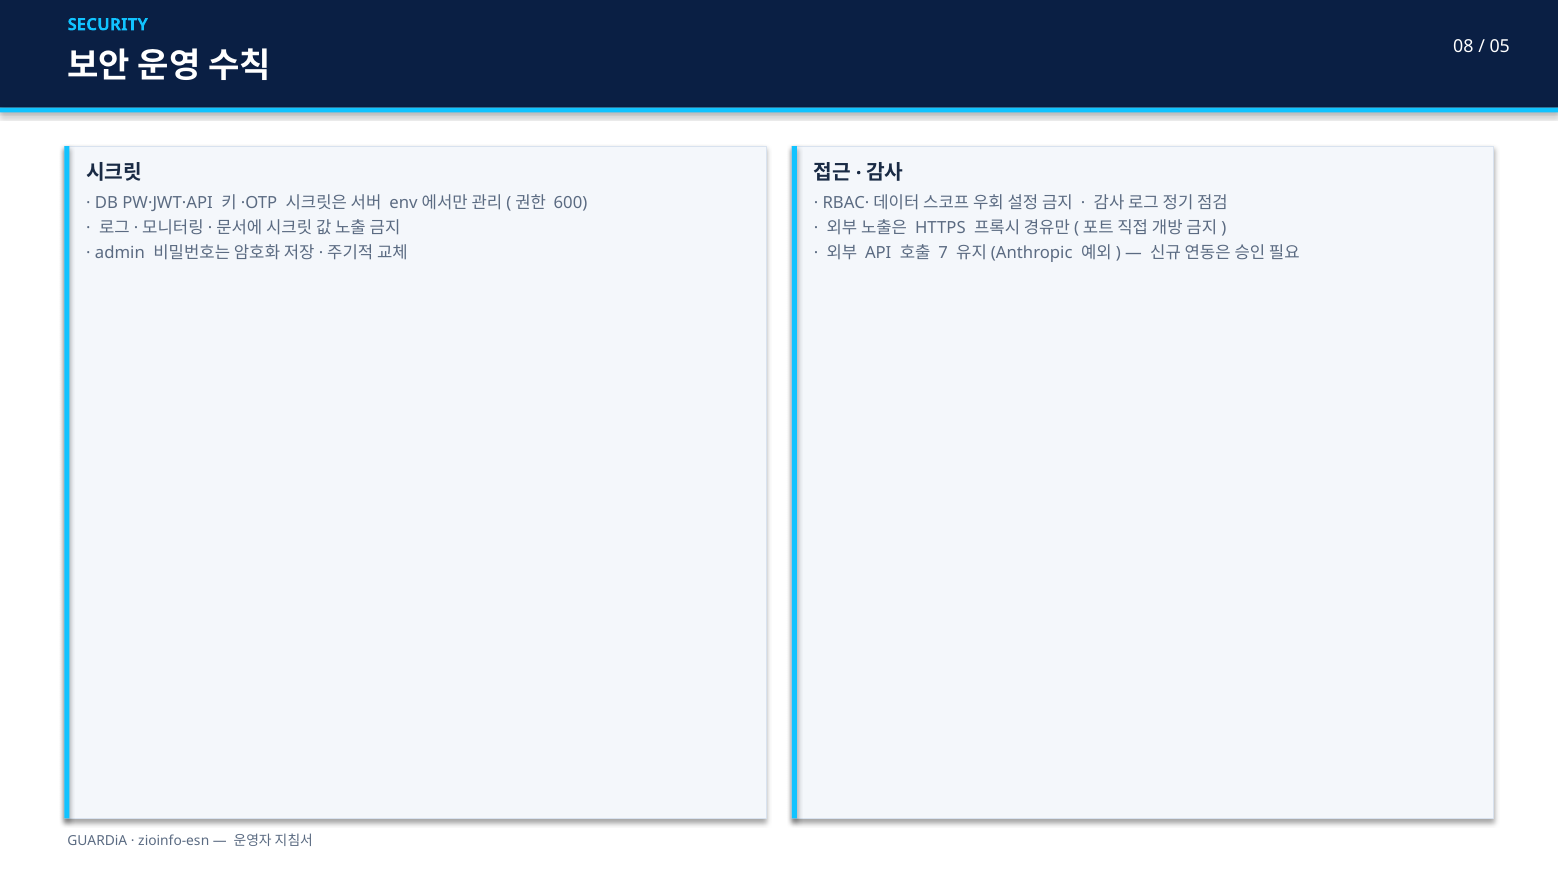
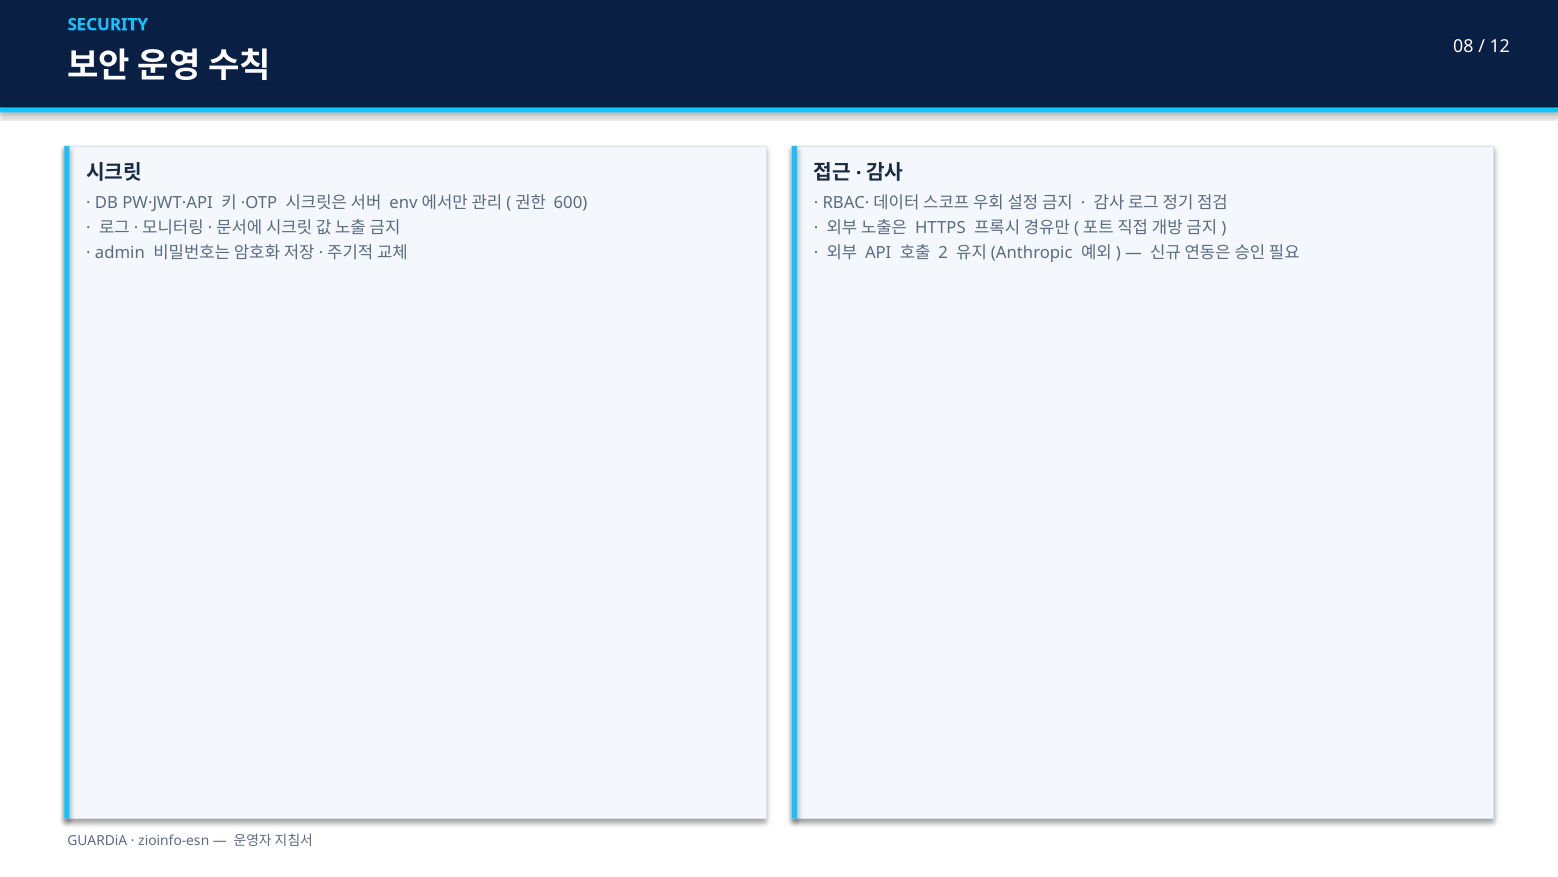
05: 05 -> 12
7: 7 -> 2
